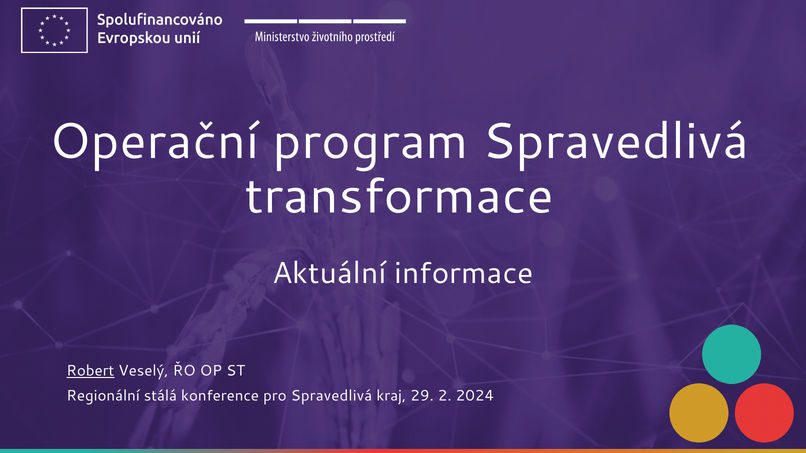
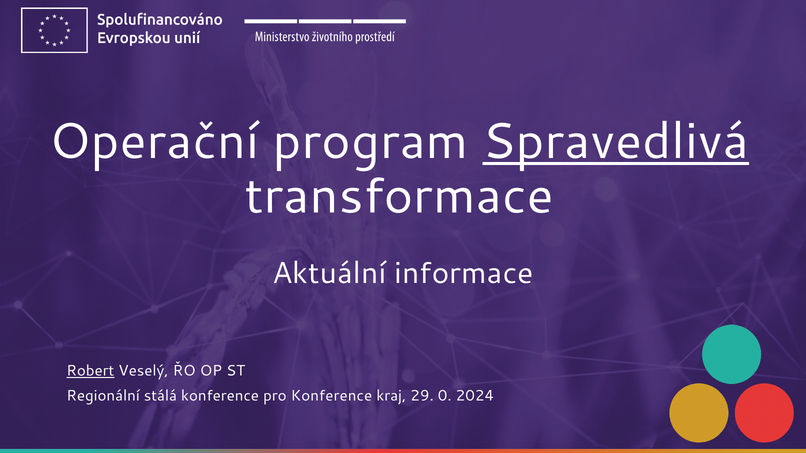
Spravedlivá at (616, 142) underline: none -> present
pro Spravedlivá: Spravedlivá -> Konference
2: 2 -> 0
